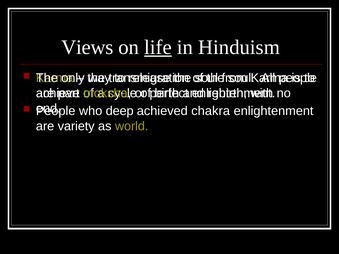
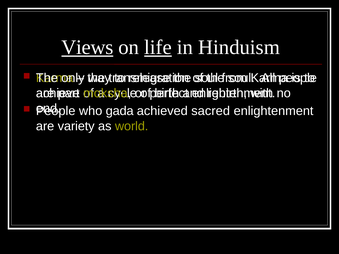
Views underline: none -> present
deep: deep -> gada
chakra: chakra -> sacred
